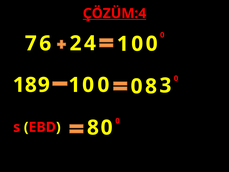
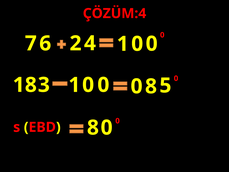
ÇÖZÜM:4 underline: present -> none
9: 9 -> 3
3: 3 -> 5
